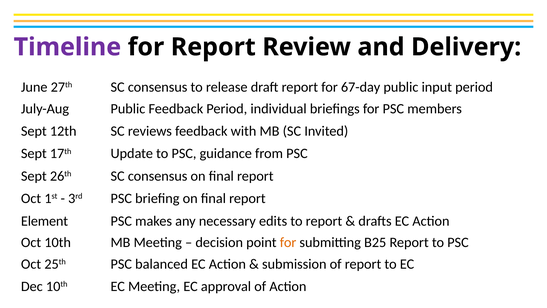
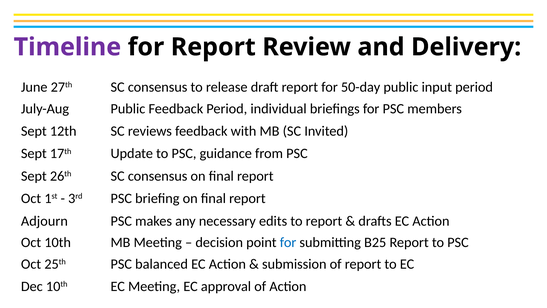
67-day: 67-day -> 50-day
Element: Element -> Adjourn
for at (288, 242) colour: orange -> blue
